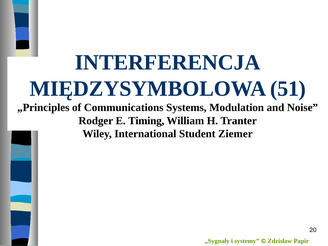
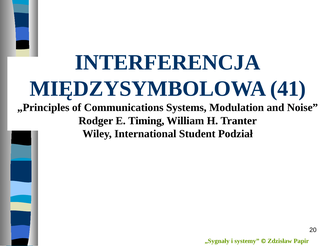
51: 51 -> 41
Ziemer: Ziemer -> Podział
